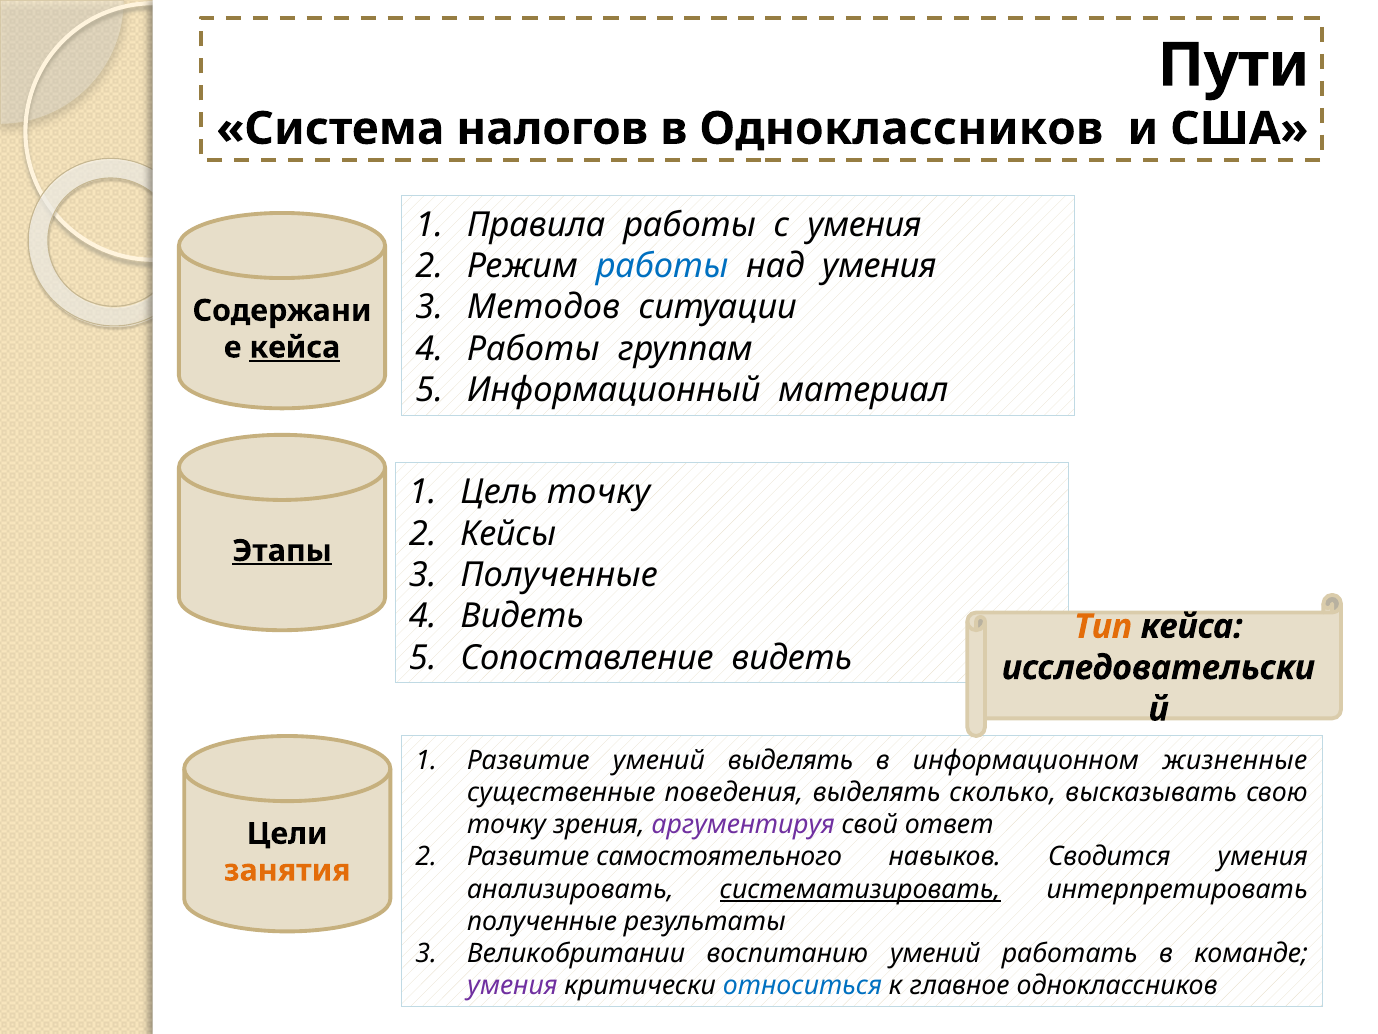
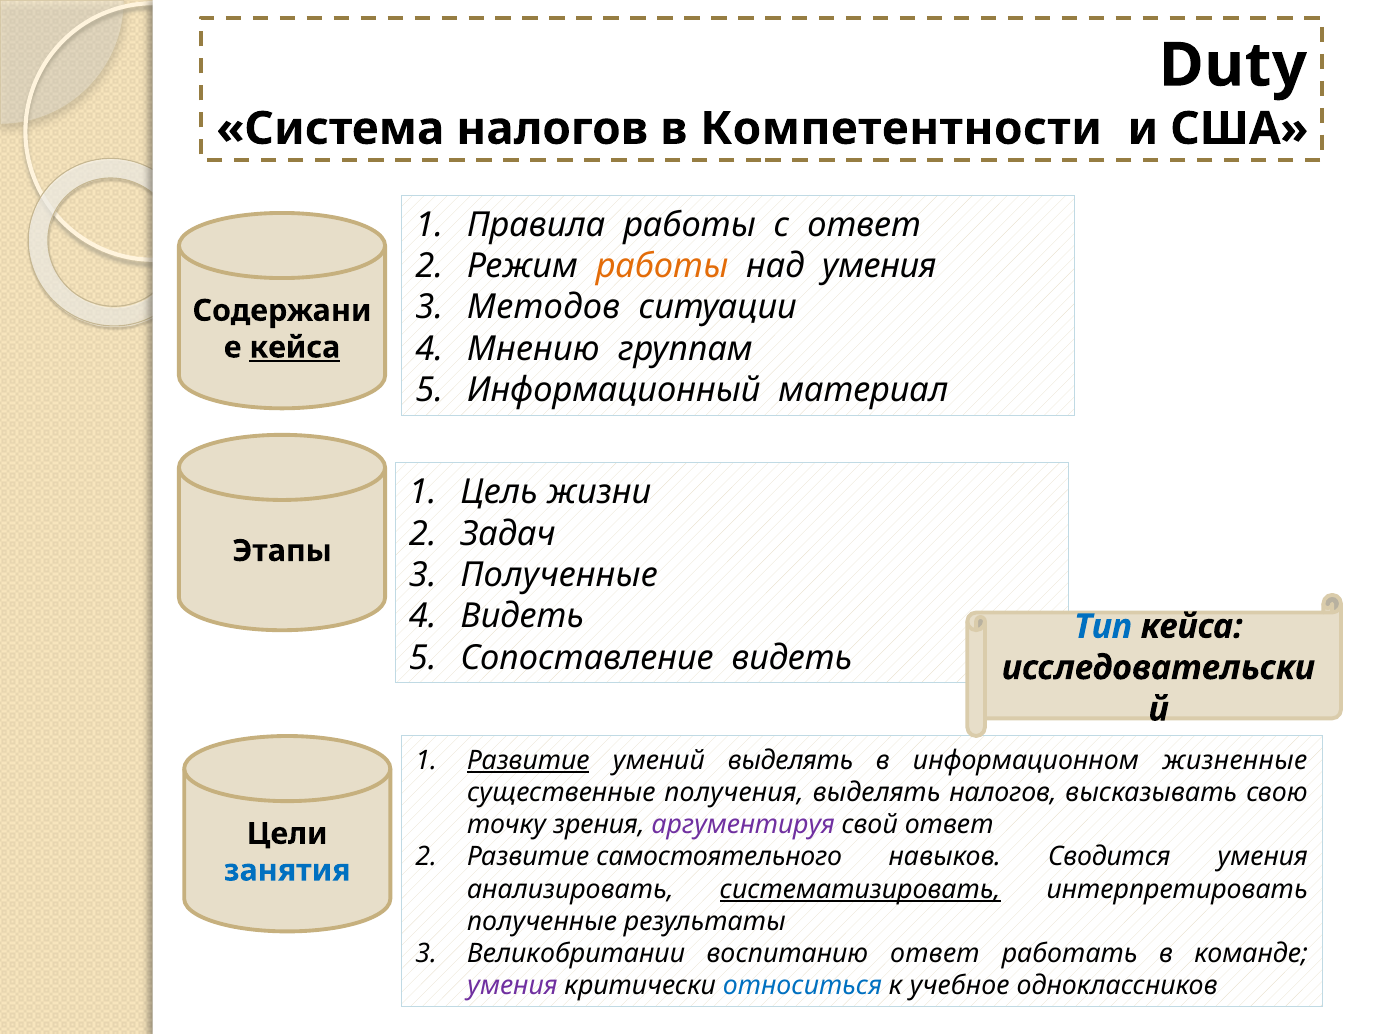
Пути: Пути -> Duty
в Одноклассников: Одноклассников -> Компетентности
с умения: умения -> ответ
работы at (662, 266) colour: blue -> orange
Работы at (533, 349): Работы -> Мнению
Цель точку: точку -> жизни
Кейсы: Кейсы -> Задач
Этапы underline: present -> none
Тип colour: orange -> blue
Развитие at (528, 760) underline: none -> present
поведения: поведения -> получения
выделять сколько: сколько -> налогов
занятия colour: orange -> blue
воспитанию умений: умений -> ответ
главное: главное -> учебное
